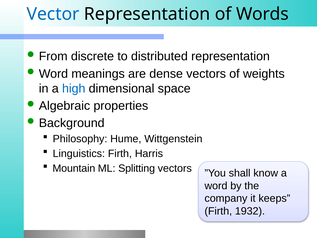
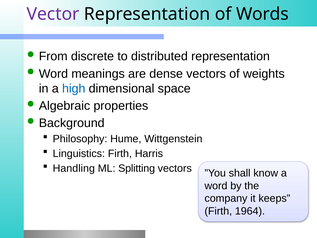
Vector colour: blue -> purple
Mountain: Mountain -> Handling
1932: 1932 -> 1964
